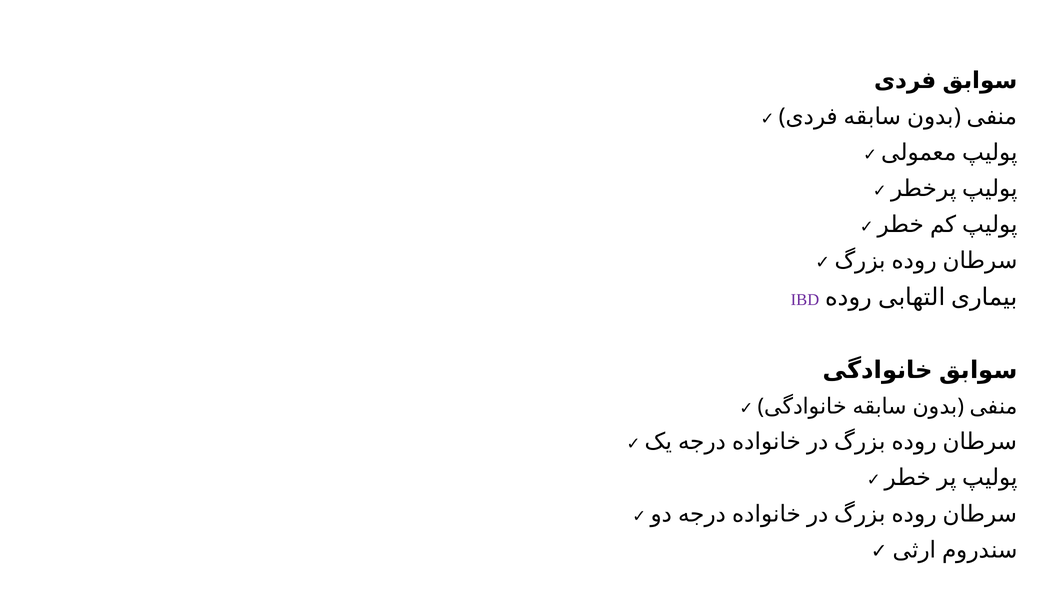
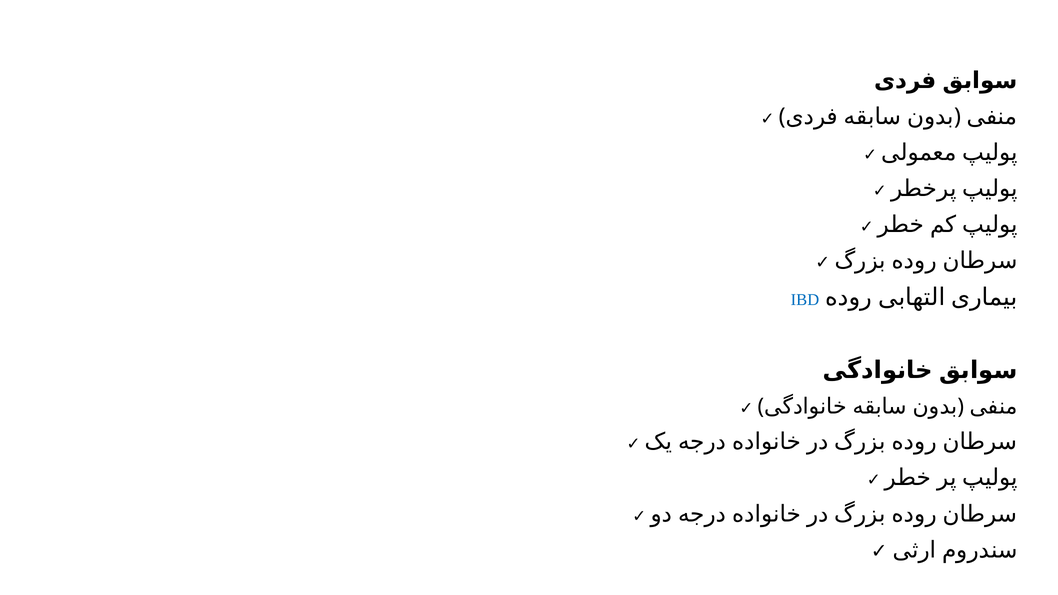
IBD colour: purple -> blue
